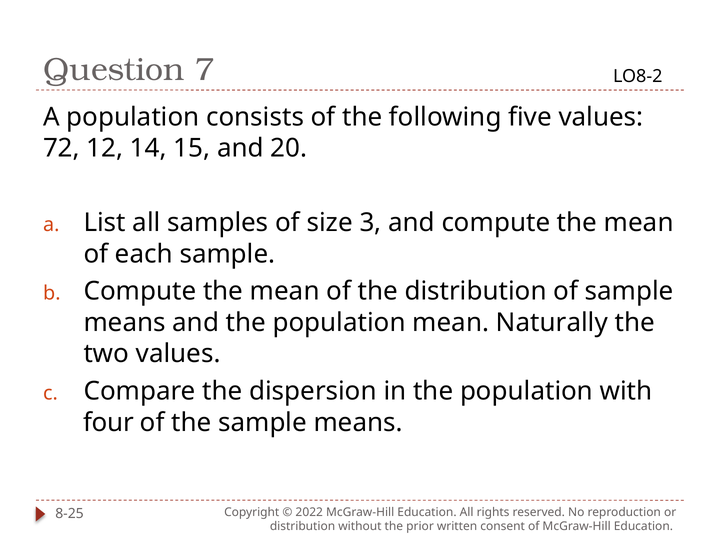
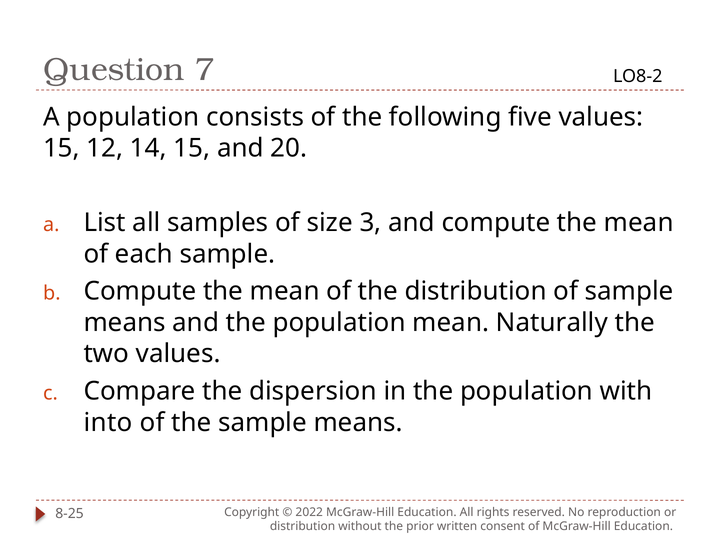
72 at (61, 148): 72 -> 15
four: four -> into
